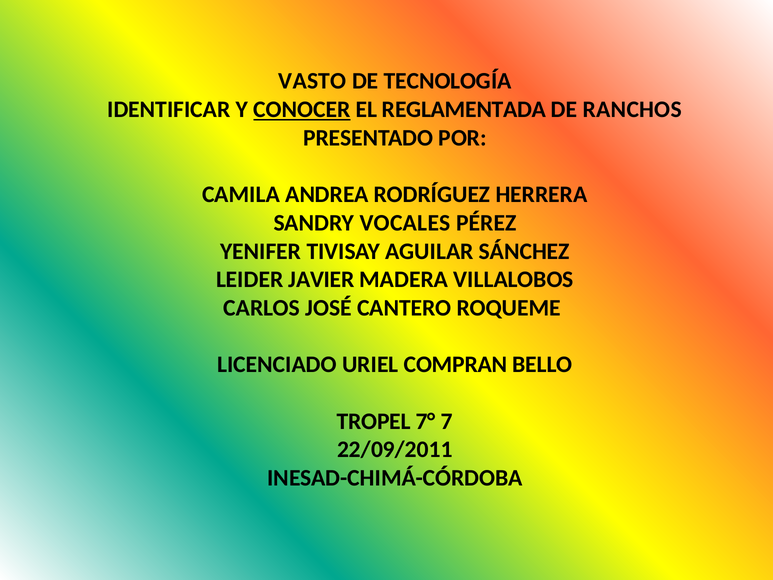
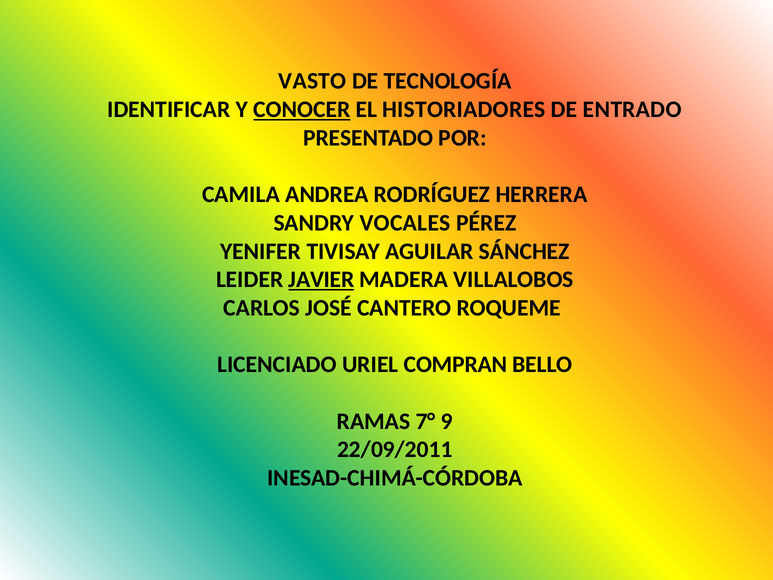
REGLAMENTADA: REGLAMENTADA -> HISTORIADORES
RANCHOS: RANCHOS -> ENTRADO
JAVIER underline: none -> present
TROPEL: TROPEL -> RAMAS
7: 7 -> 9
